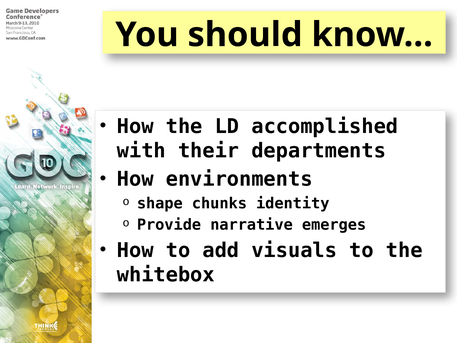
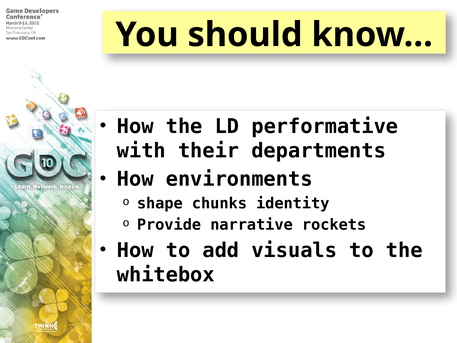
accomplished: accomplished -> performative
emerges: emerges -> rockets
